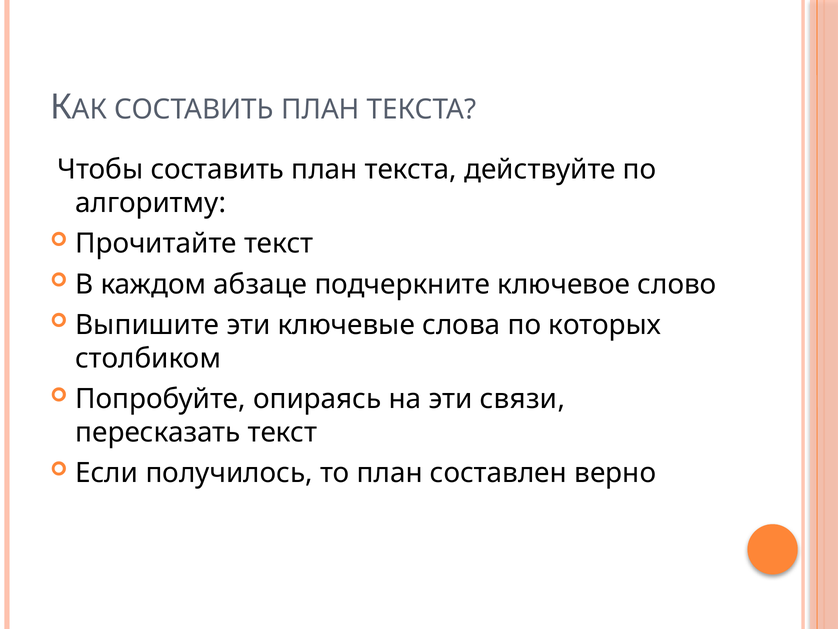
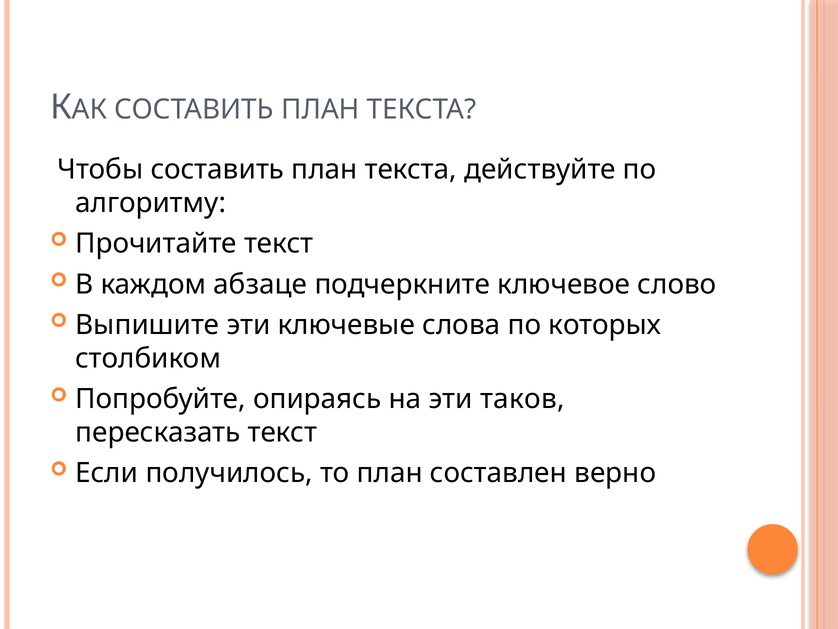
связи: связи -> таков
